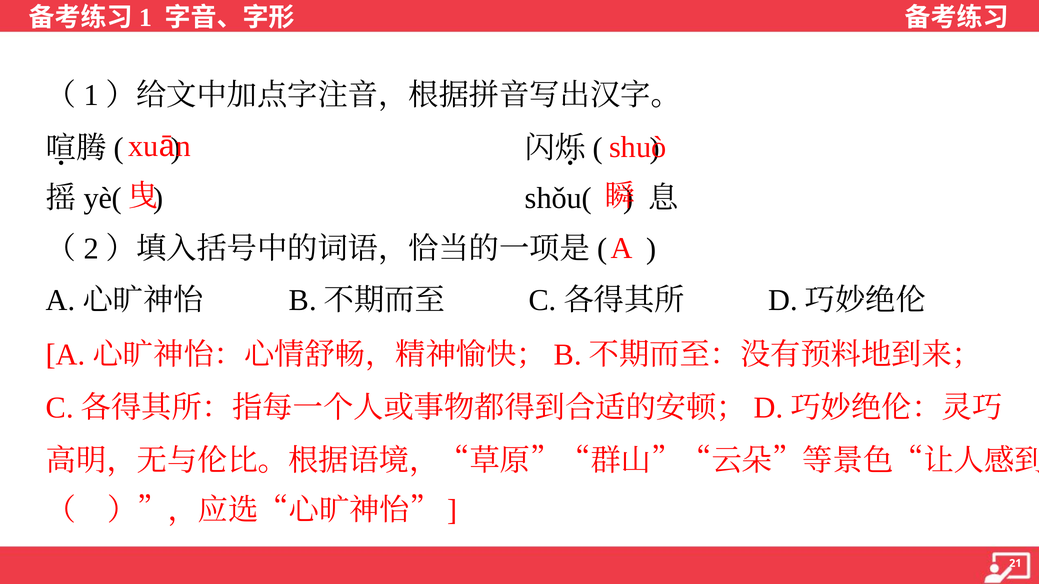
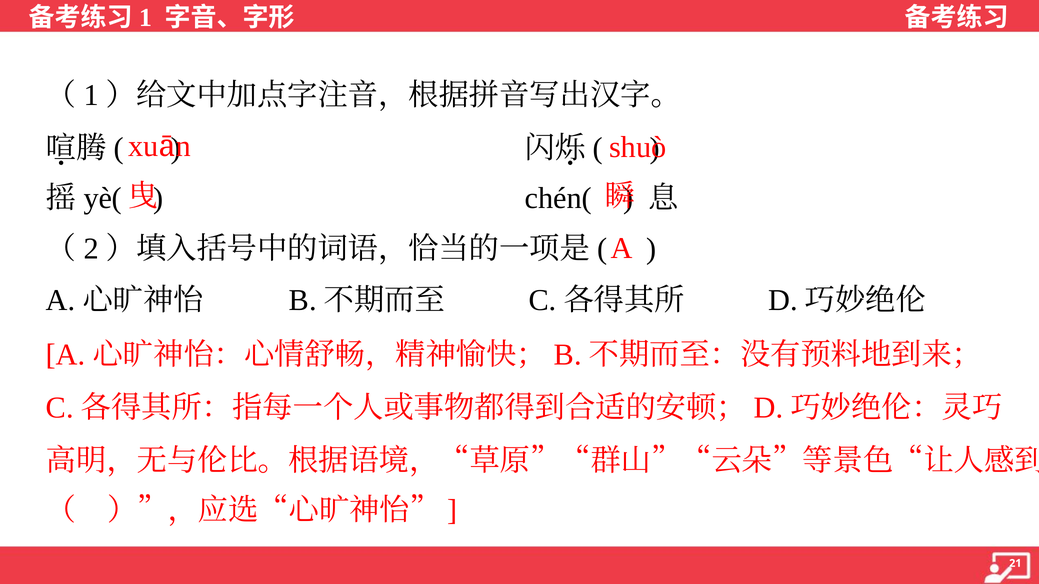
shǒu(: shǒu( -> chén(
